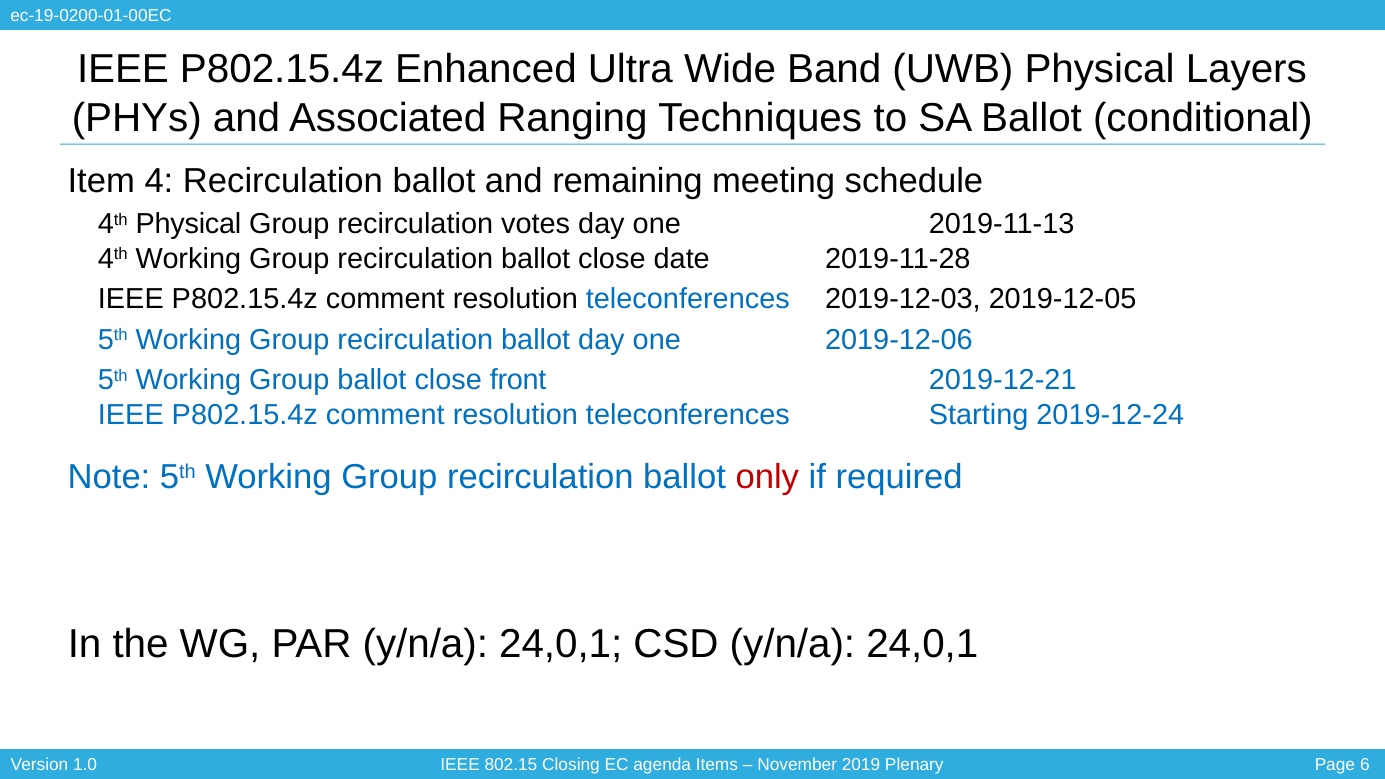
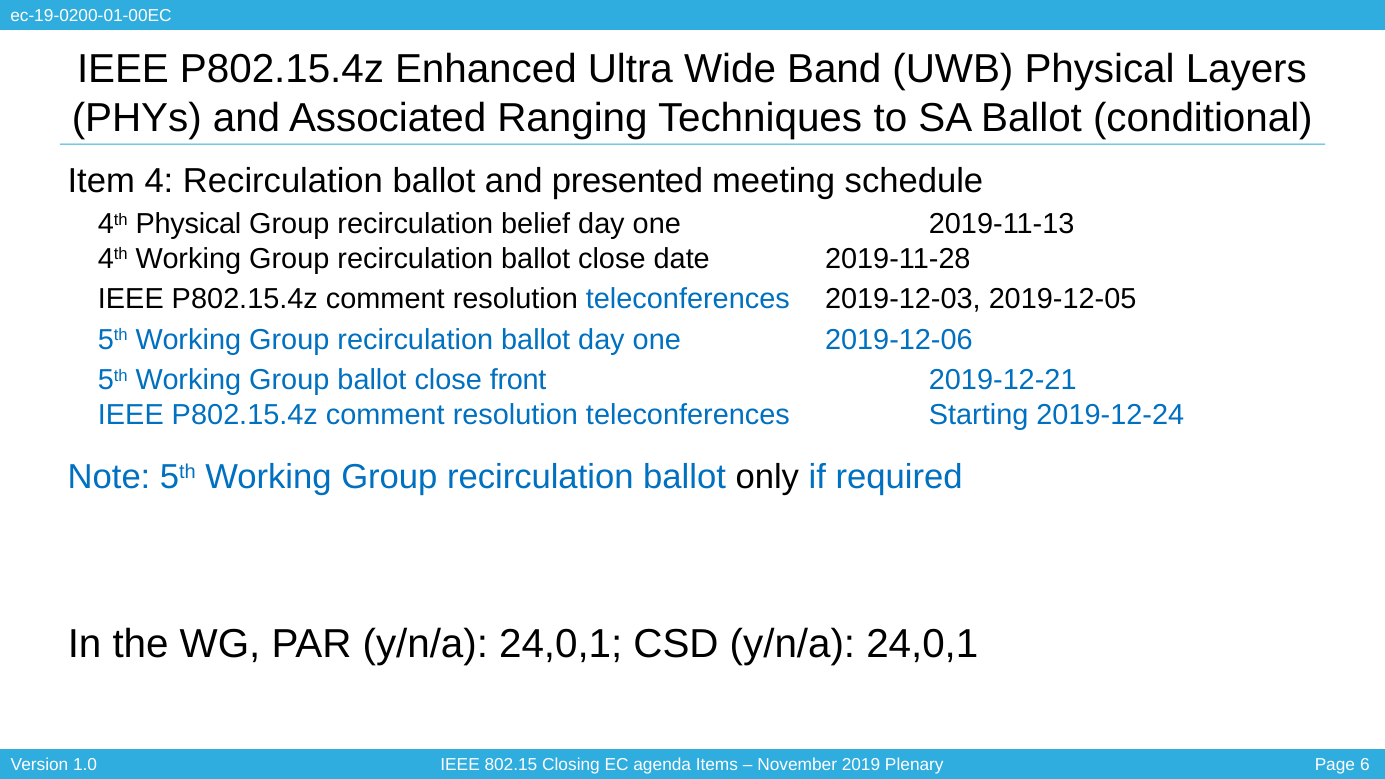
remaining: remaining -> presented
votes: votes -> belief
only colour: red -> black
